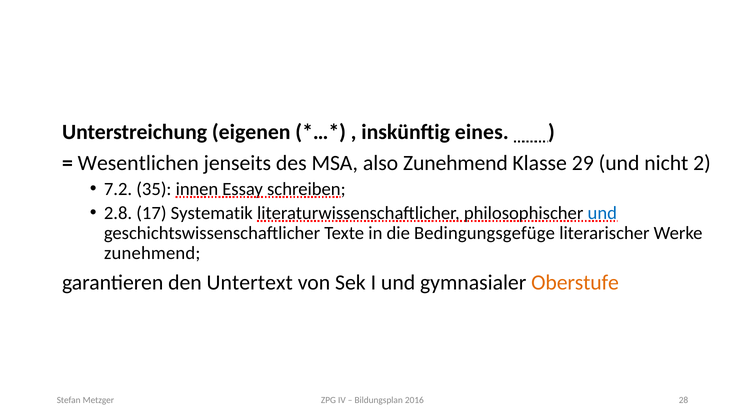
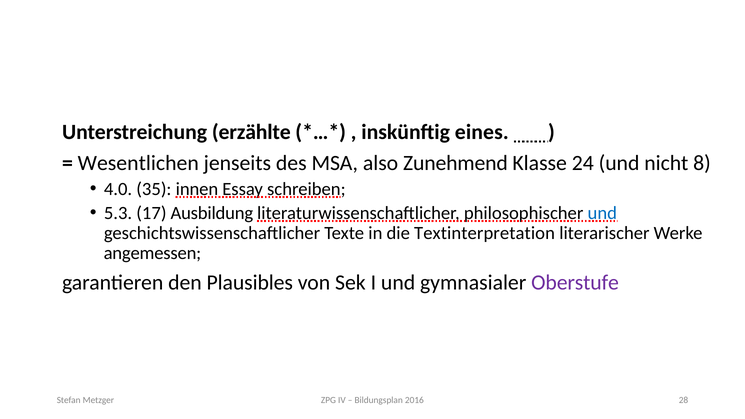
eigenen: eigenen -> erzählte
29: 29 -> 24
2: 2 -> 8
7.2: 7.2 -> 4.0
2.8: 2.8 -> 5.3
Systematik: Systematik -> Ausbildung
Bedingungsgefüge: Bedingungsgefüge -> Textinterpretation
zunehmend at (152, 253): zunehmend -> angemessen
Untertext: Untertext -> Plausibles
Oberstufe colour: orange -> purple
